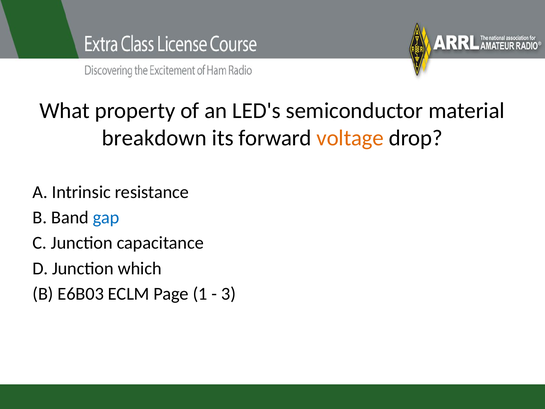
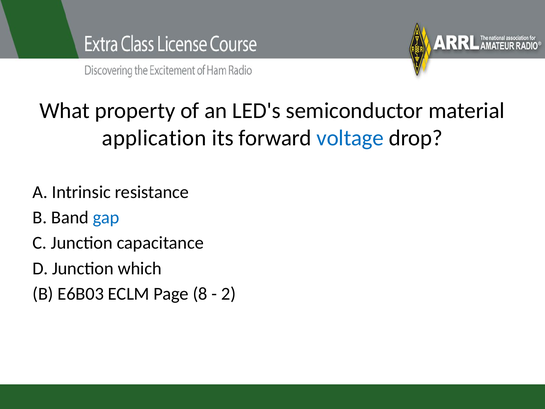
breakdown: breakdown -> application
voltage colour: orange -> blue
1: 1 -> 8
3: 3 -> 2
